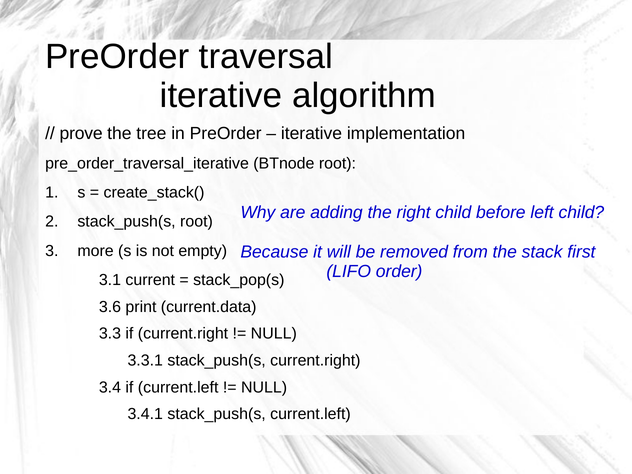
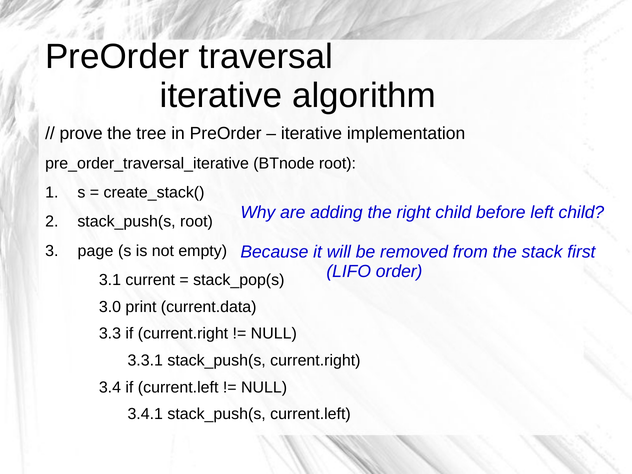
more: more -> page
3.6: 3.6 -> 3.0
